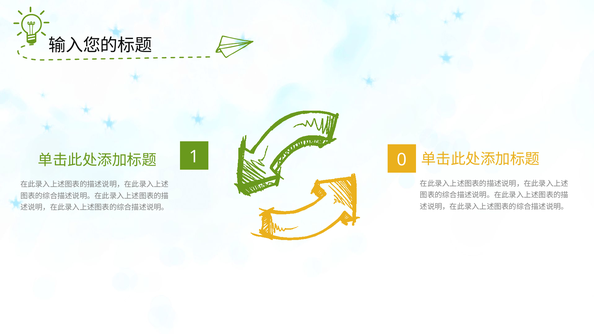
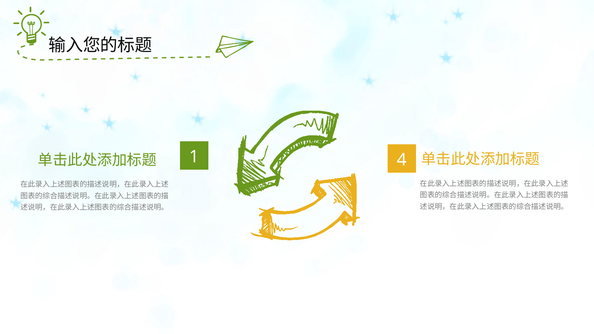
0: 0 -> 4
